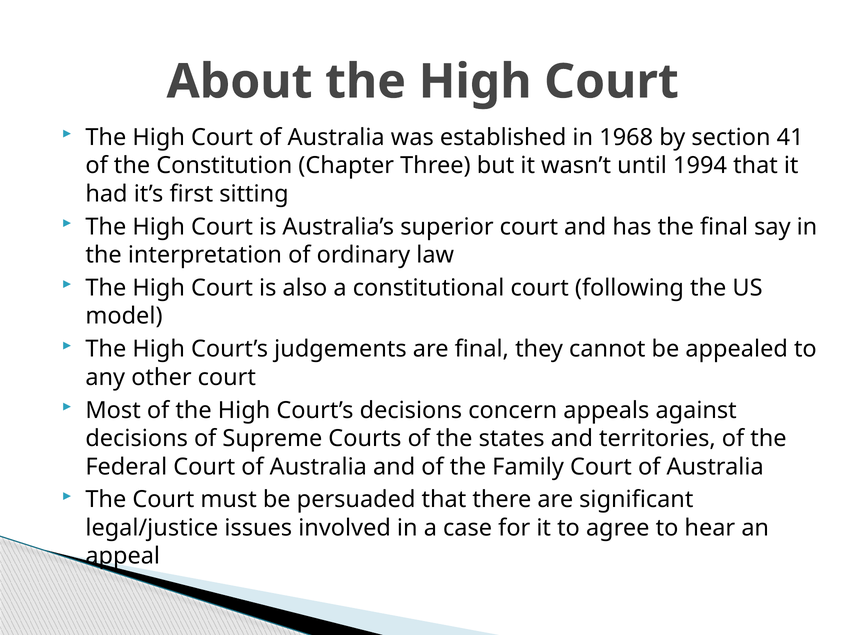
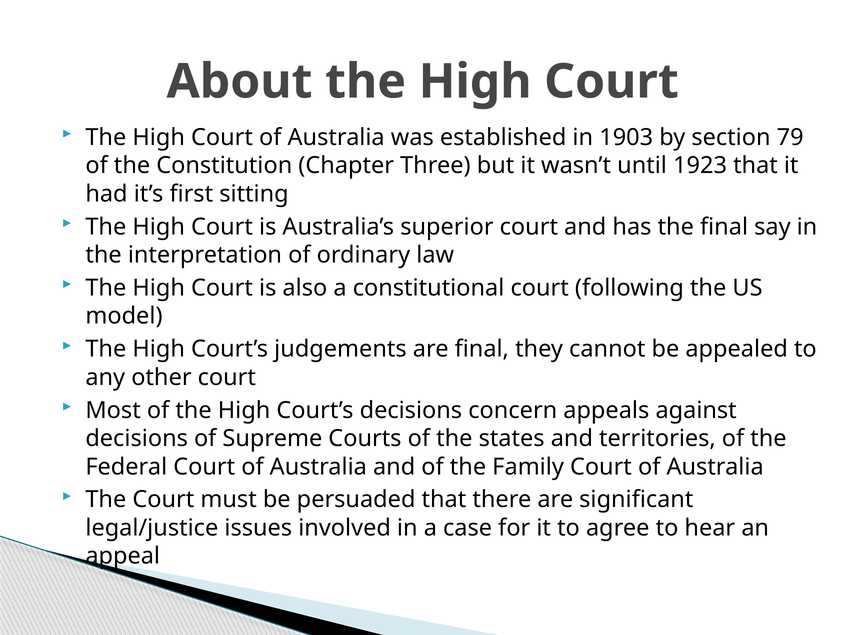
1968: 1968 -> 1903
41: 41 -> 79
1994: 1994 -> 1923
